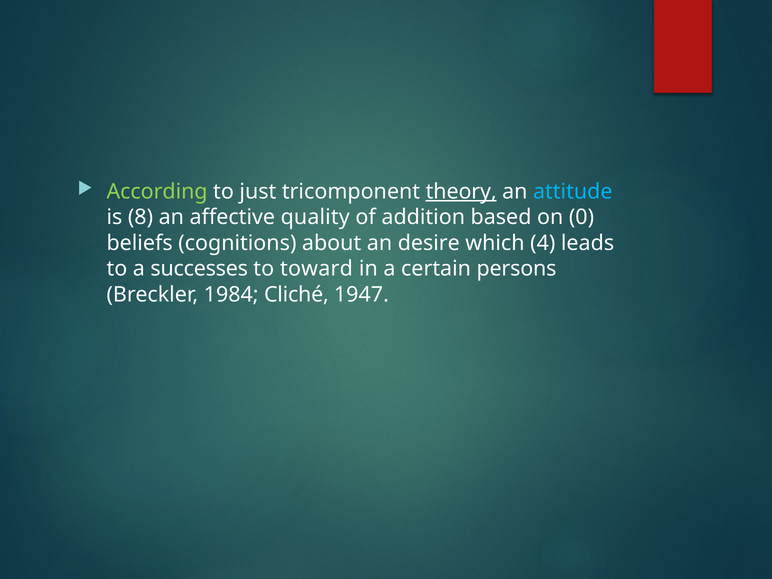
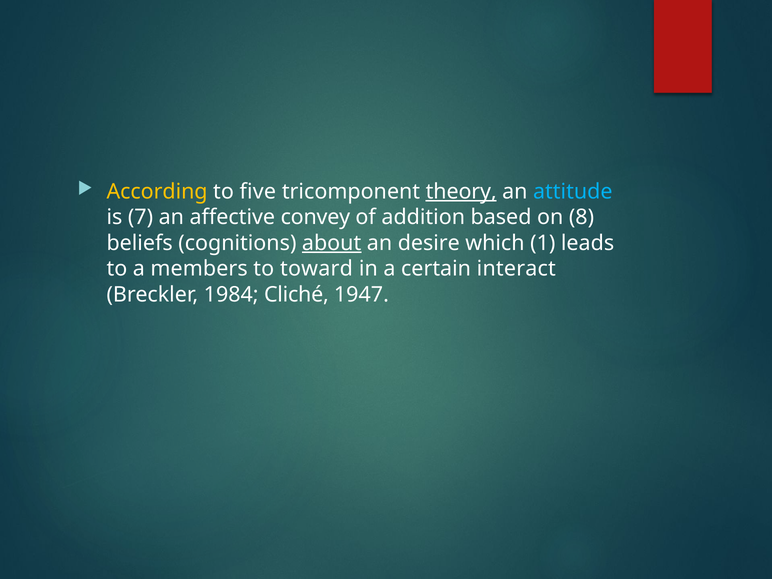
According colour: light green -> yellow
just: just -> five
8: 8 -> 7
quality: quality -> convey
0: 0 -> 8
about underline: none -> present
4: 4 -> 1
successes: successes -> members
persons: persons -> interact
